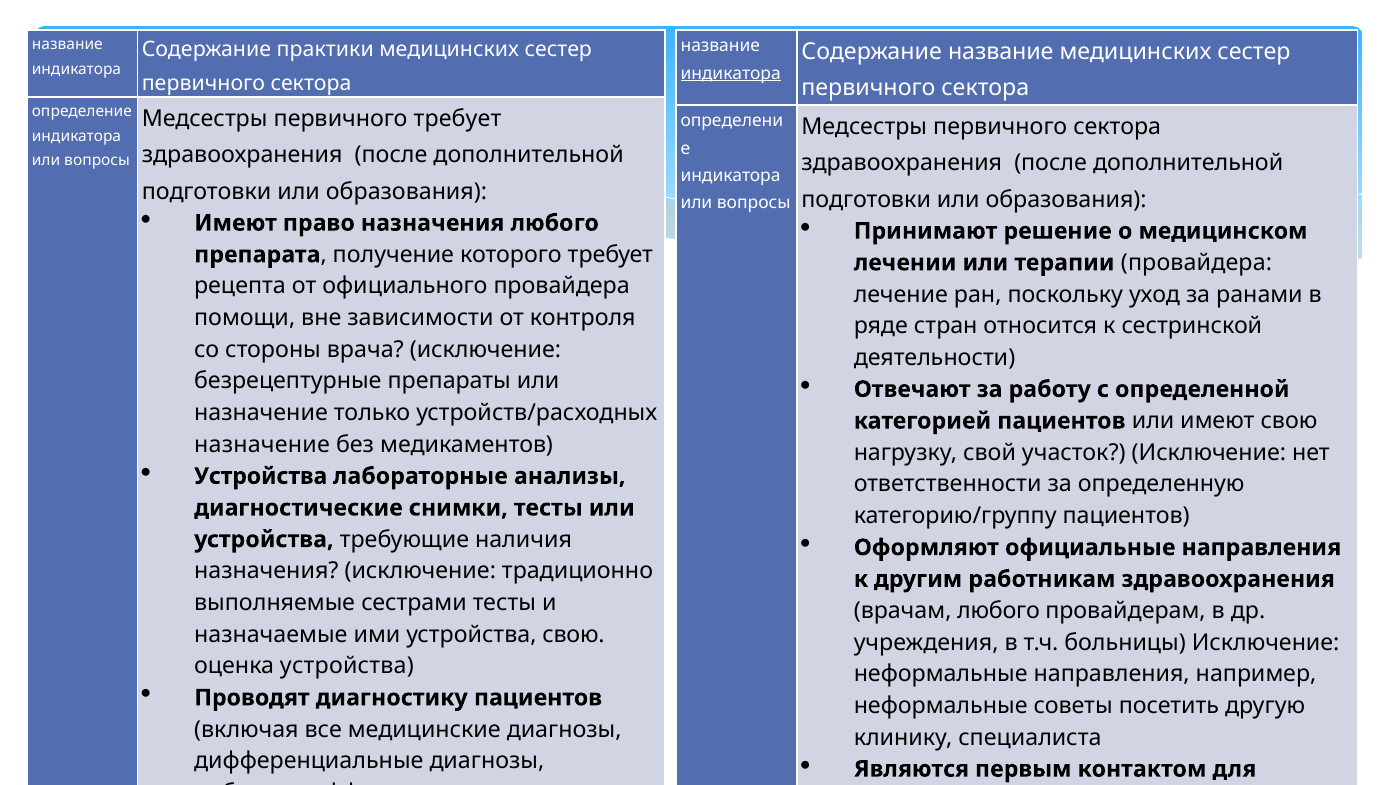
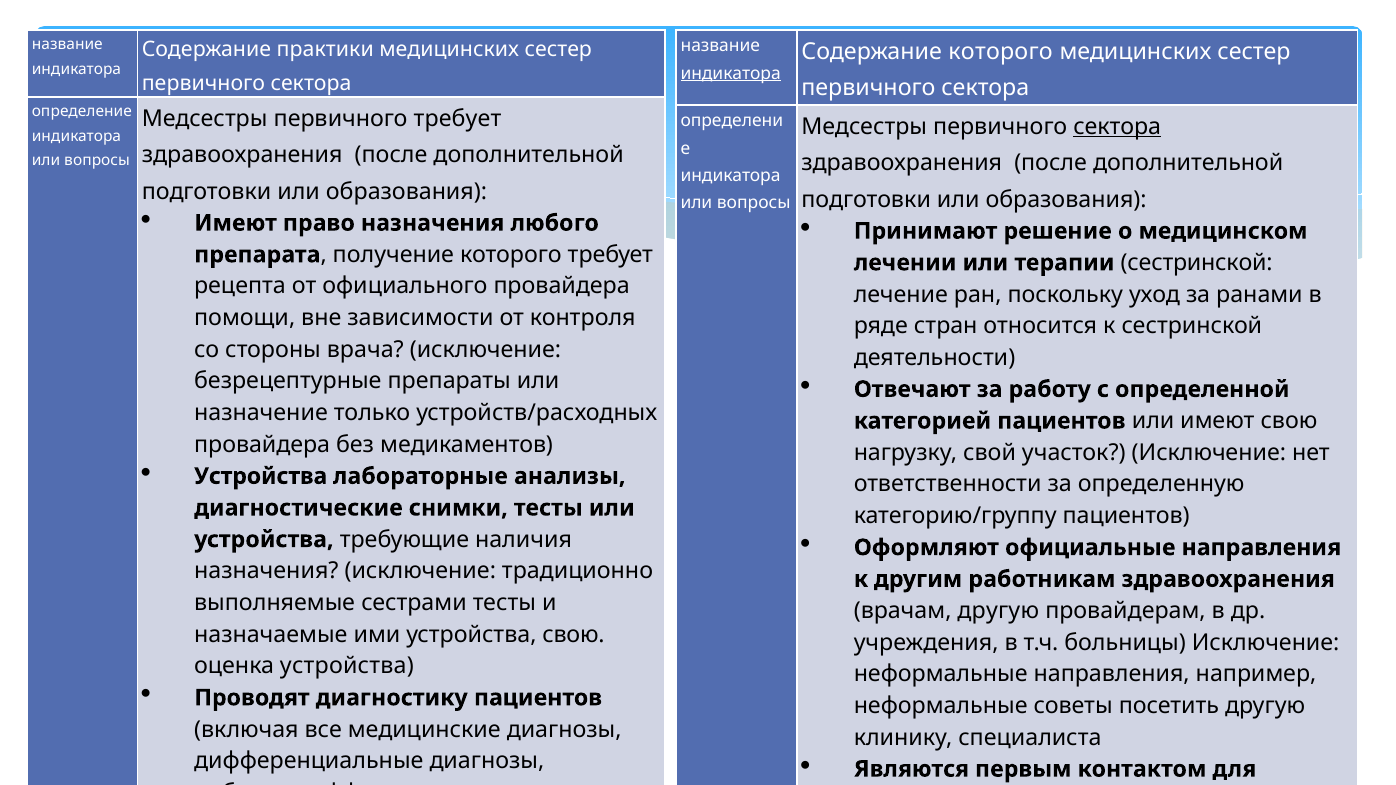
Содержание название: название -> которого
сектора at (1117, 127) underline: none -> present
терапии провайдера: провайдера -> сестринской
назначение at (262, 445): назначение -> провайдера
врачам любого: любого -> другую
